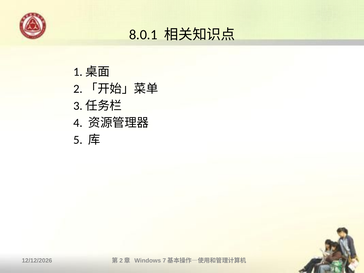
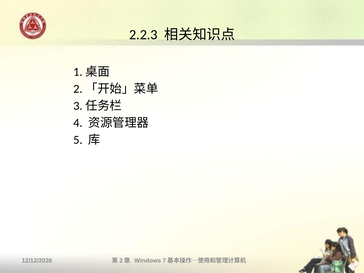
8.0.1: 8.0.1 -> 2.2.3
